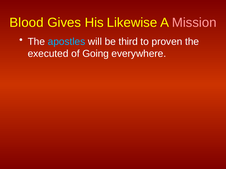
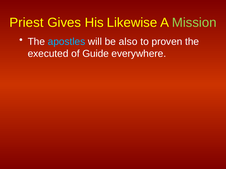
Blood: Blood -> Priest
Mission colour: pink -> light green
third: third -> also
Going: Going -> Guide
